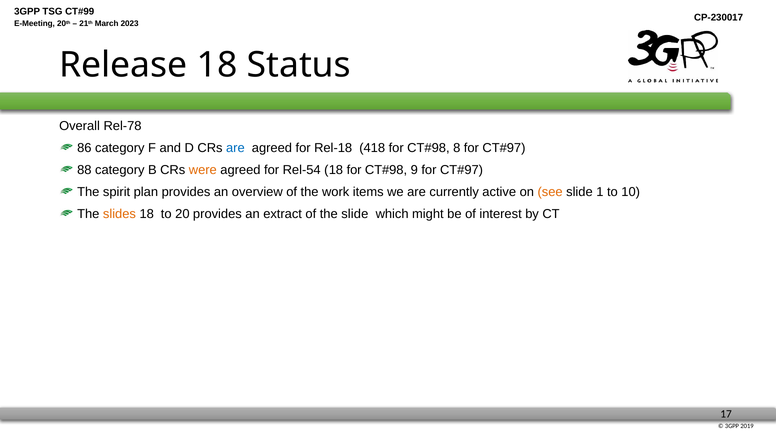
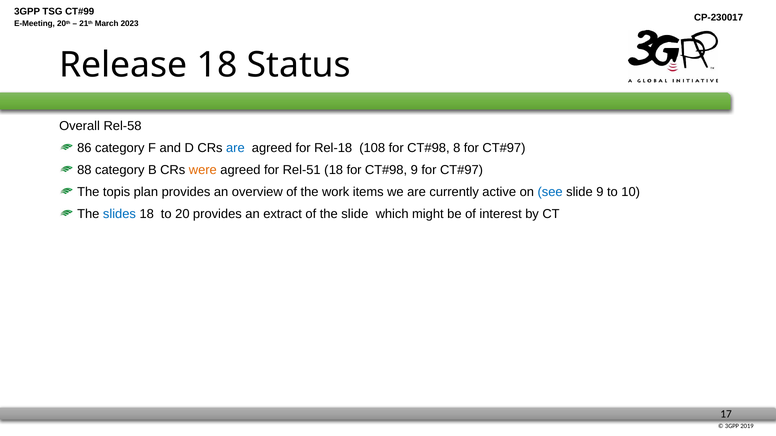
Rel-78: Rel-78 -> Rel-58
418: 418 -> 108
Rel-54: Rel-54 -> Rel-51
spirit: spirit -> topis
see colour: orange -> blue
slide 1: 1 -> 9
slides colour: orange -> blue
